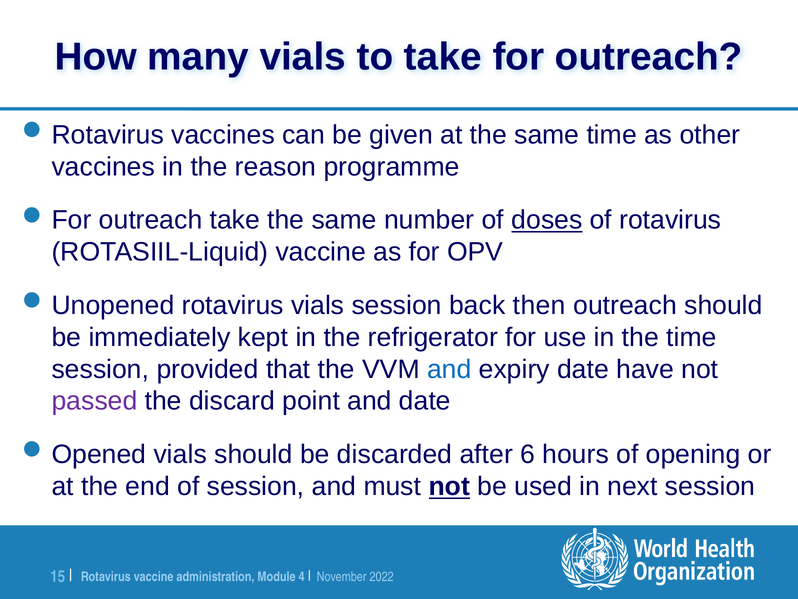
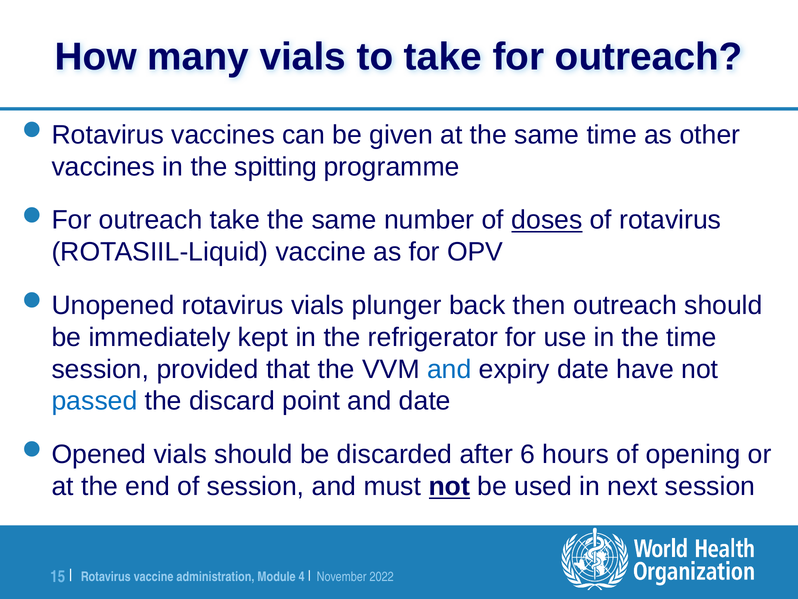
reason: reason -> spitting
vials session: session -> plunger
passed colour: purple -> blue
